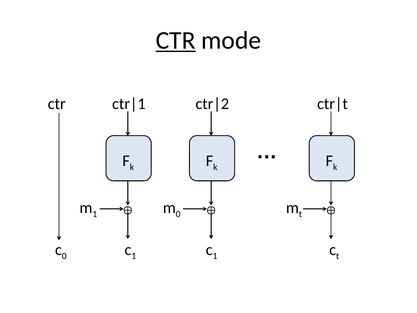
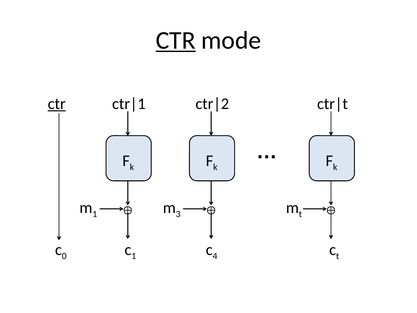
ctr at (57, 104) underline: none -> present
0 at (178, 214): 0 -> 3
1 at (215, 256): 1 -> 4
